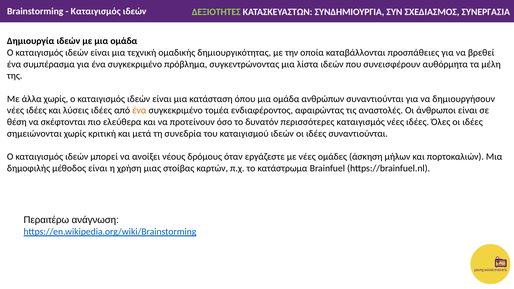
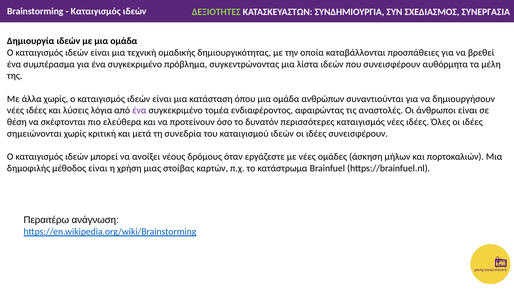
λύσεις ιδέες: ιδέες -> λόγια
ένα at (139, 111) colour: orange -> purple
ιδέες συναντιούνται: συναντιούνται -> συνεισφέρουν
